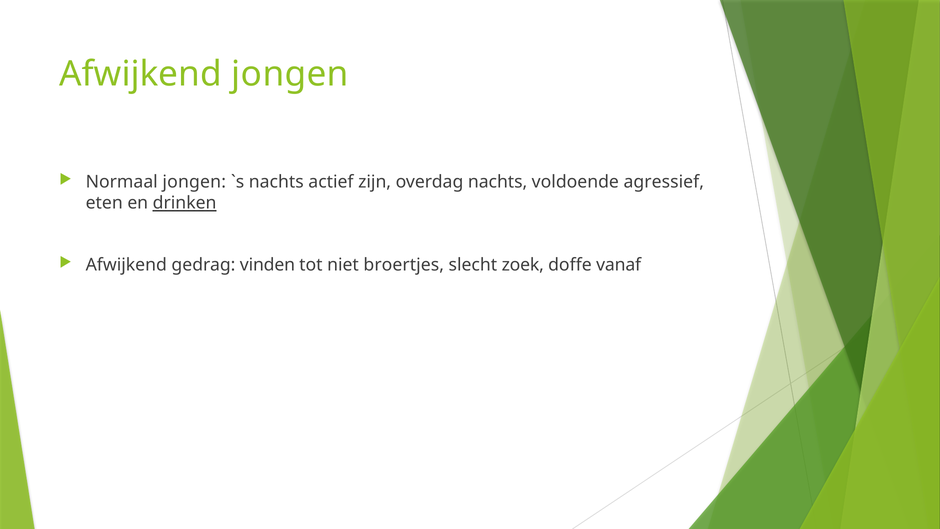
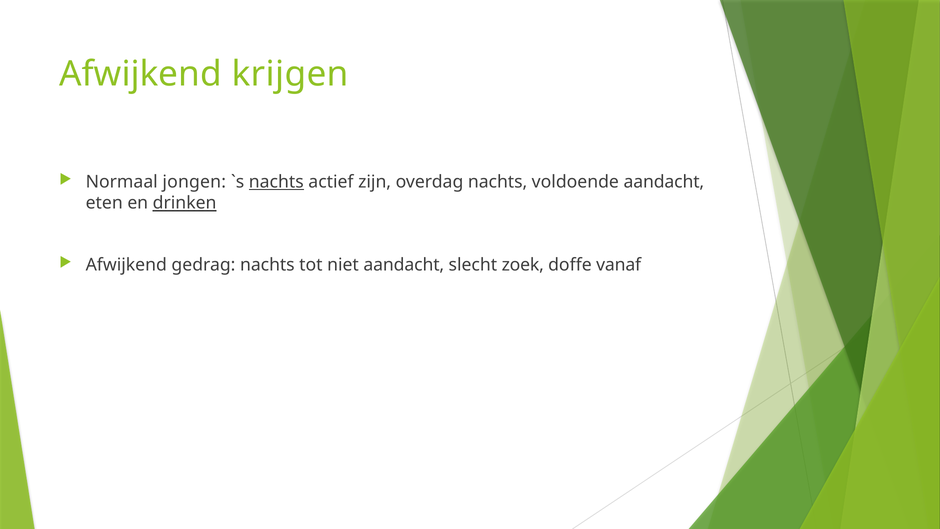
Afwijkend jongen: jongen -> krijgen
nachts at (276, 182) underline: none -> present
voldoende agressief: agressief -> aandacht
gedrag vinden: vinden -> nachts
niet broertjes: broertjes -> aandacht
